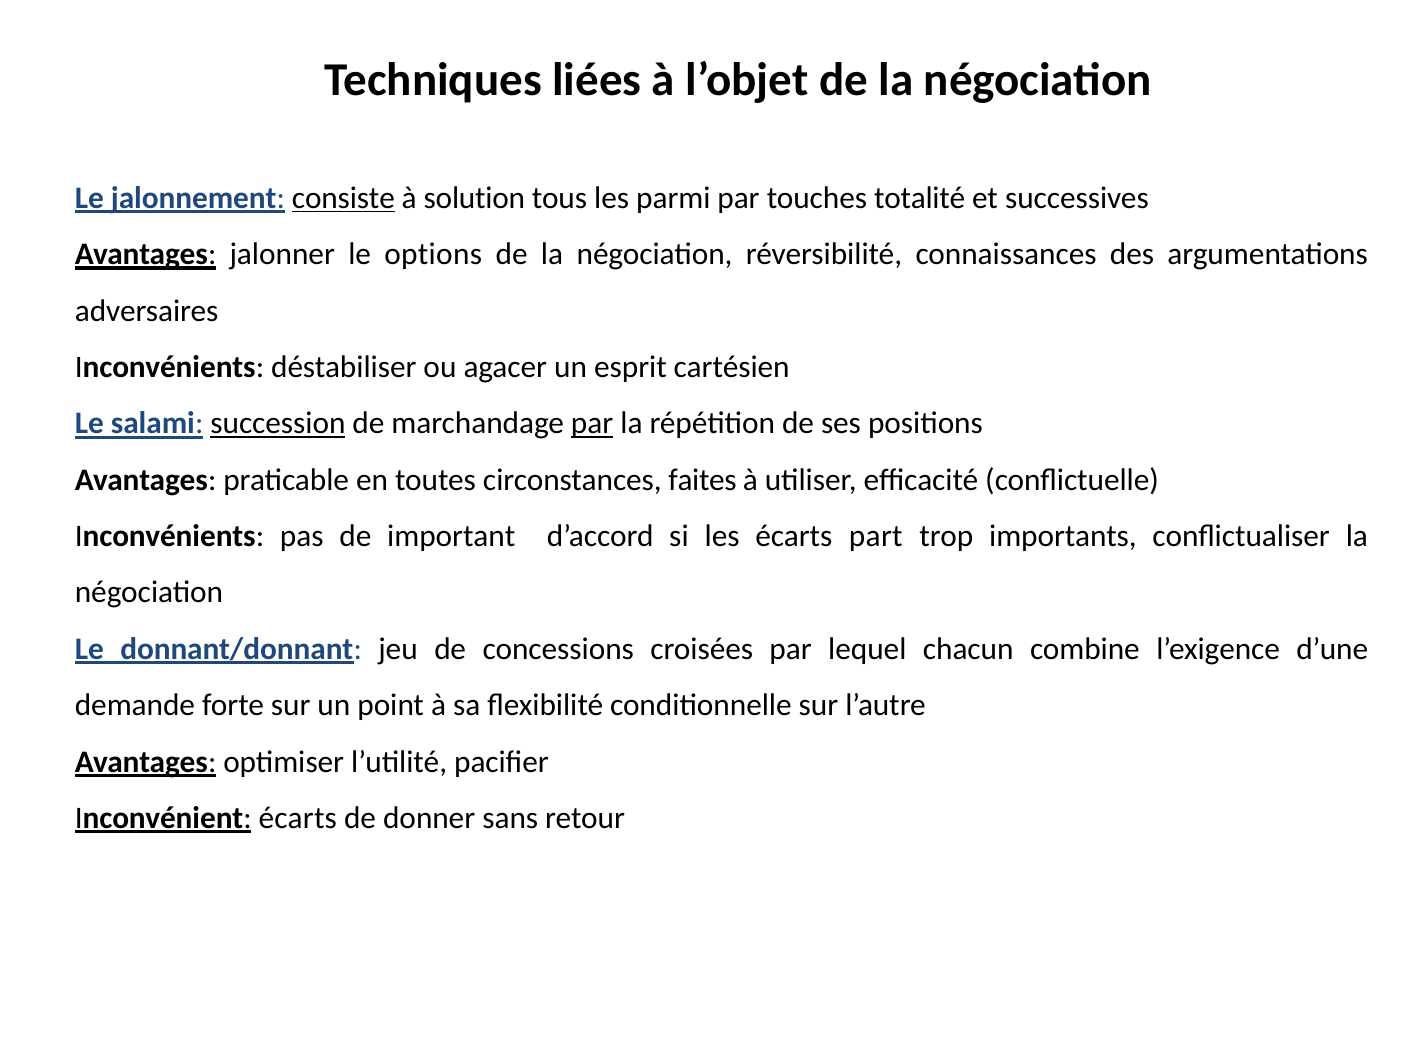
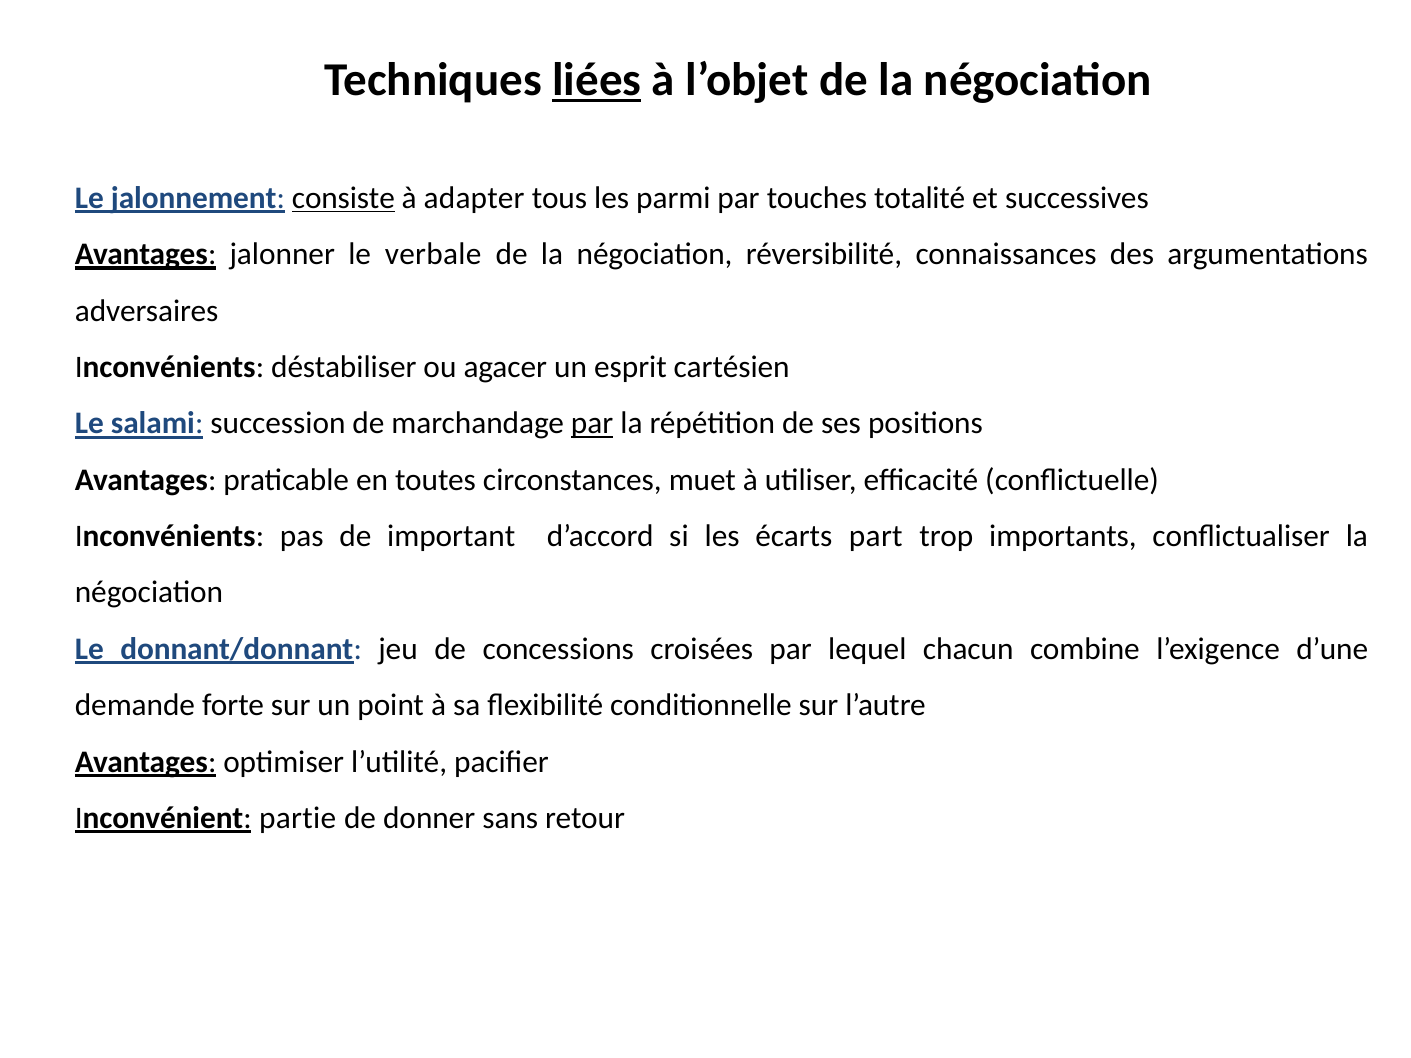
liées underline: none -> present
solution: solution -> adapter
options: options -> verbale
succession underline: present -> none
faites: faites -> muet
Inconvénient écarts: écarts -> partie
